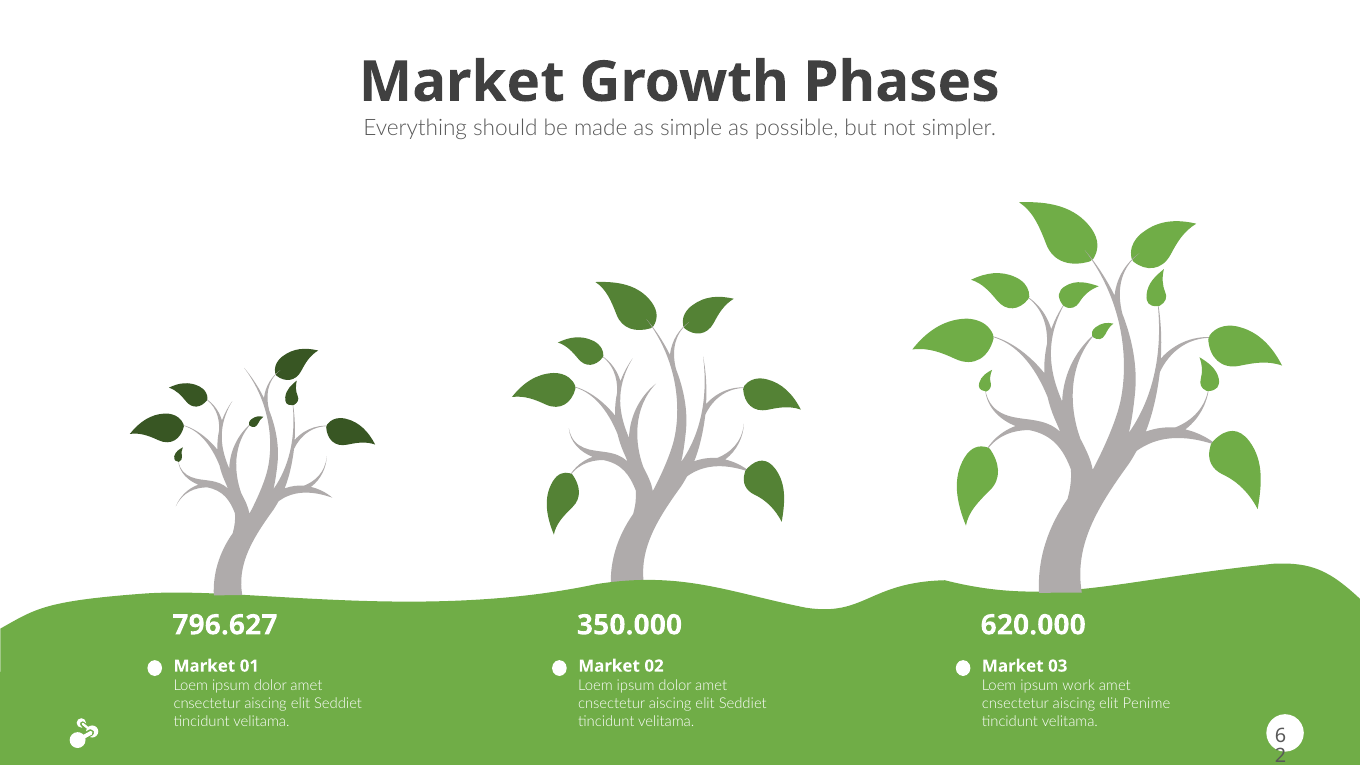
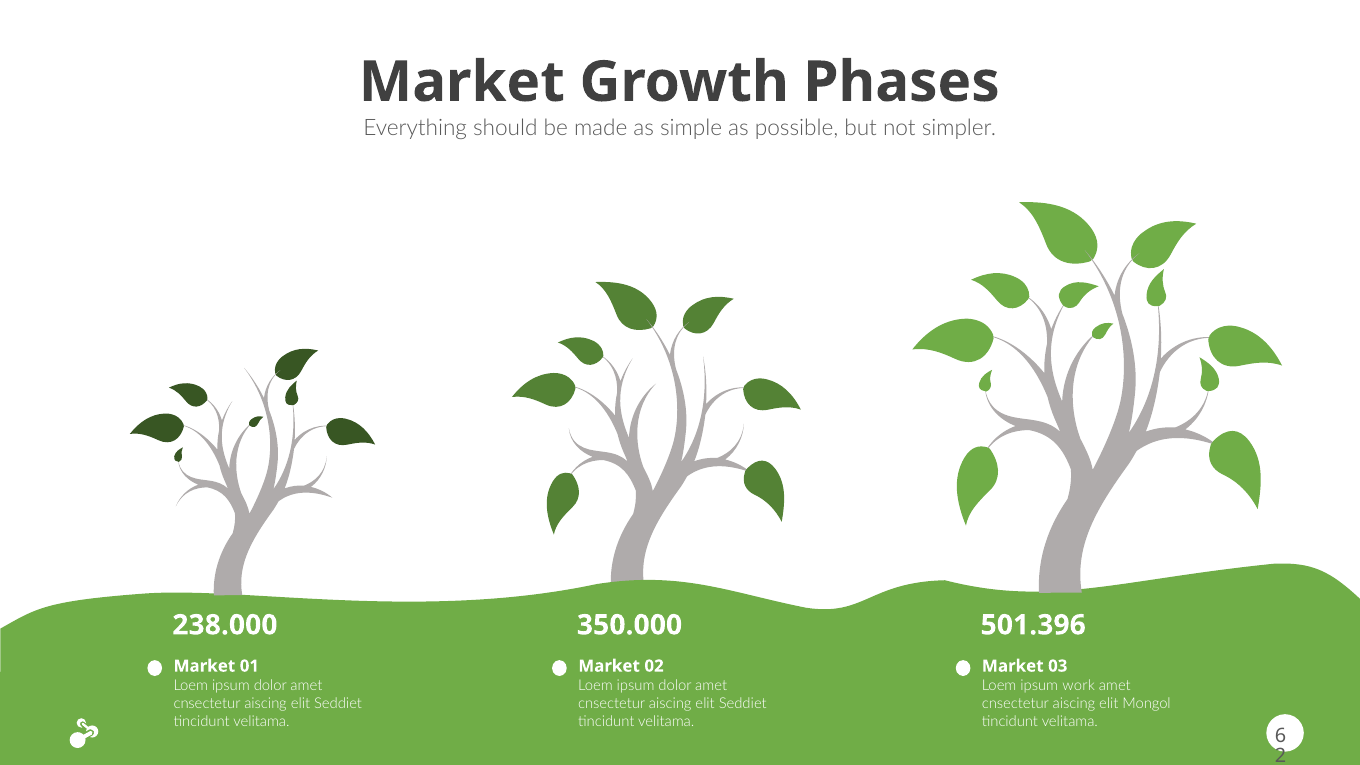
796.627: 796.627 -> 238.000
620.000: 620.000 -> 501.396
Penime: Penime -> Mongol
